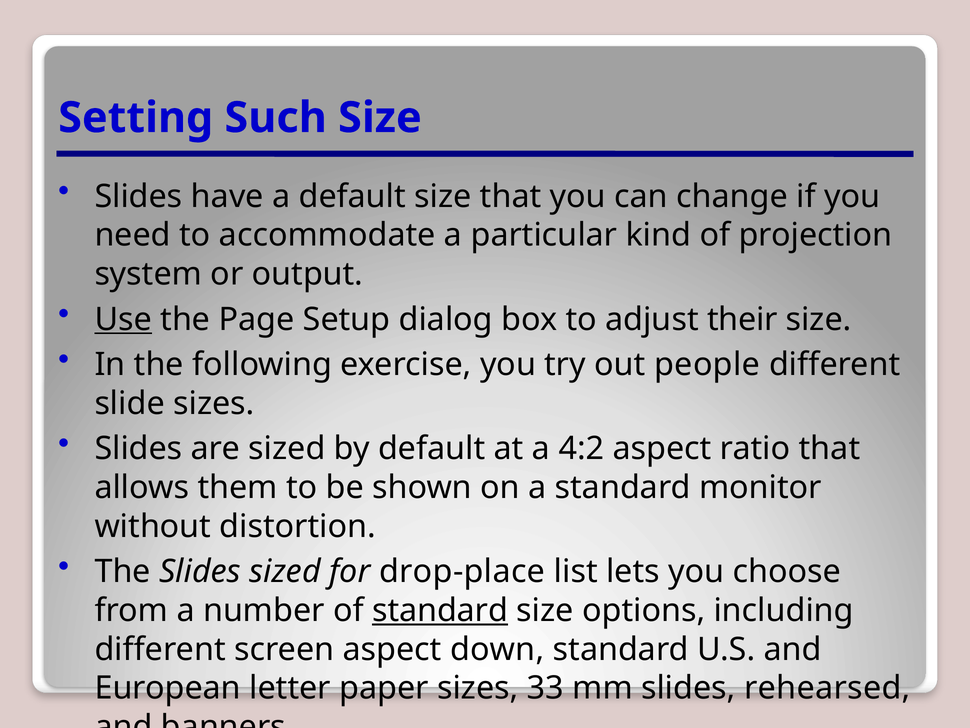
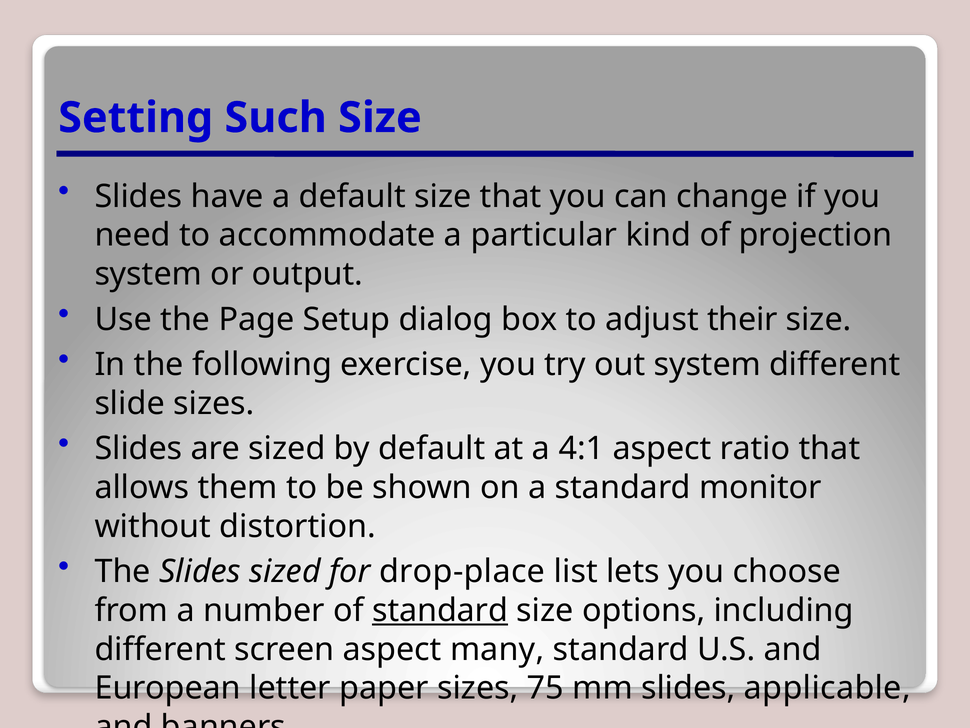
Use underline: present -> none
out people: people -> system
4:2: 4:2 -> 4:1
down: down -> many
33: 33 -> 75
rehearsed: rehearsed -> applicable
